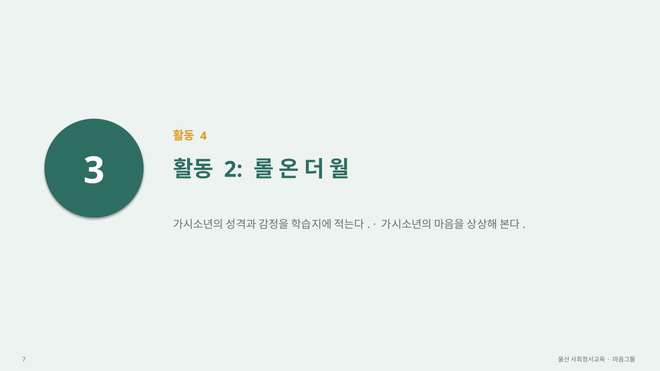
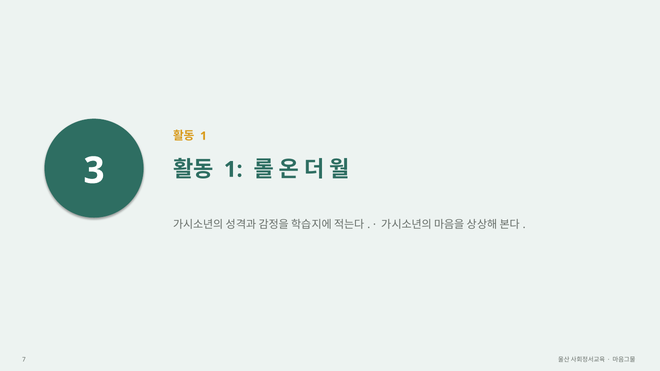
4 at (203, 136): 4 -> 1
2 at (233, 170): 2 -> 1
